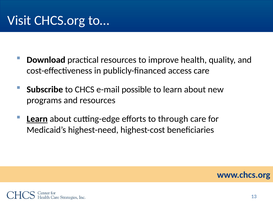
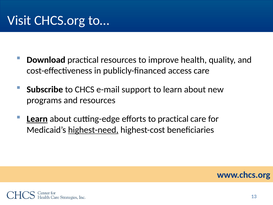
possible: possible -> support
to through: through -> practical
highest-need underline: none -> present
